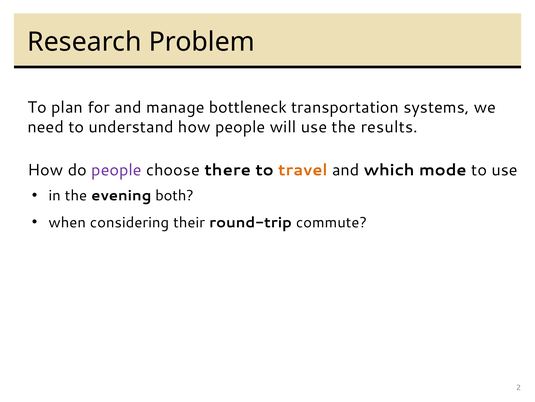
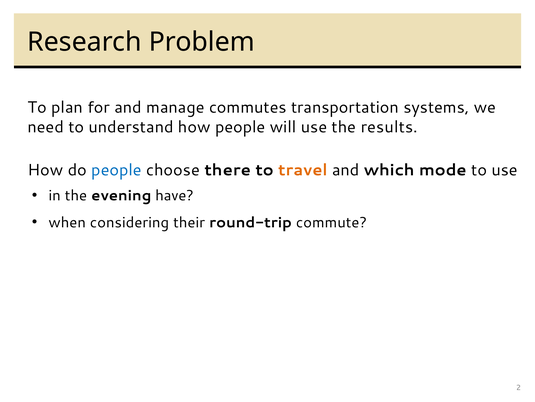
bottleneck: bottleneck -> commutes
people at (117, 170) colour: purple -> blue
both: both -> have
